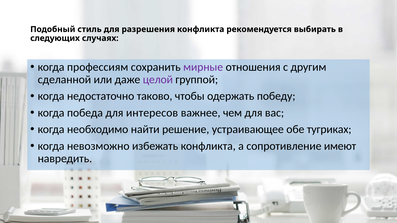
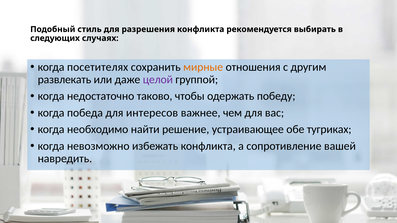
профессиям: профессиям -> посетителях
мирные colour: purple -> orange
сделанной: сделанной -> развлекать
имеют: имеют -> вашей
